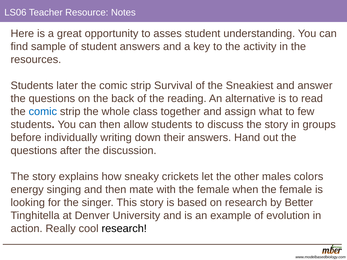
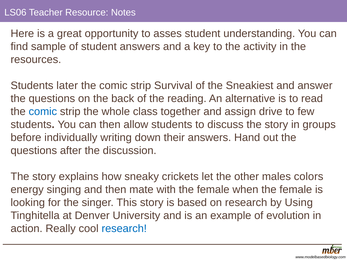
what: what -> drive
Better: Better -> Using
research at (124, 229) colour: black -> blue
